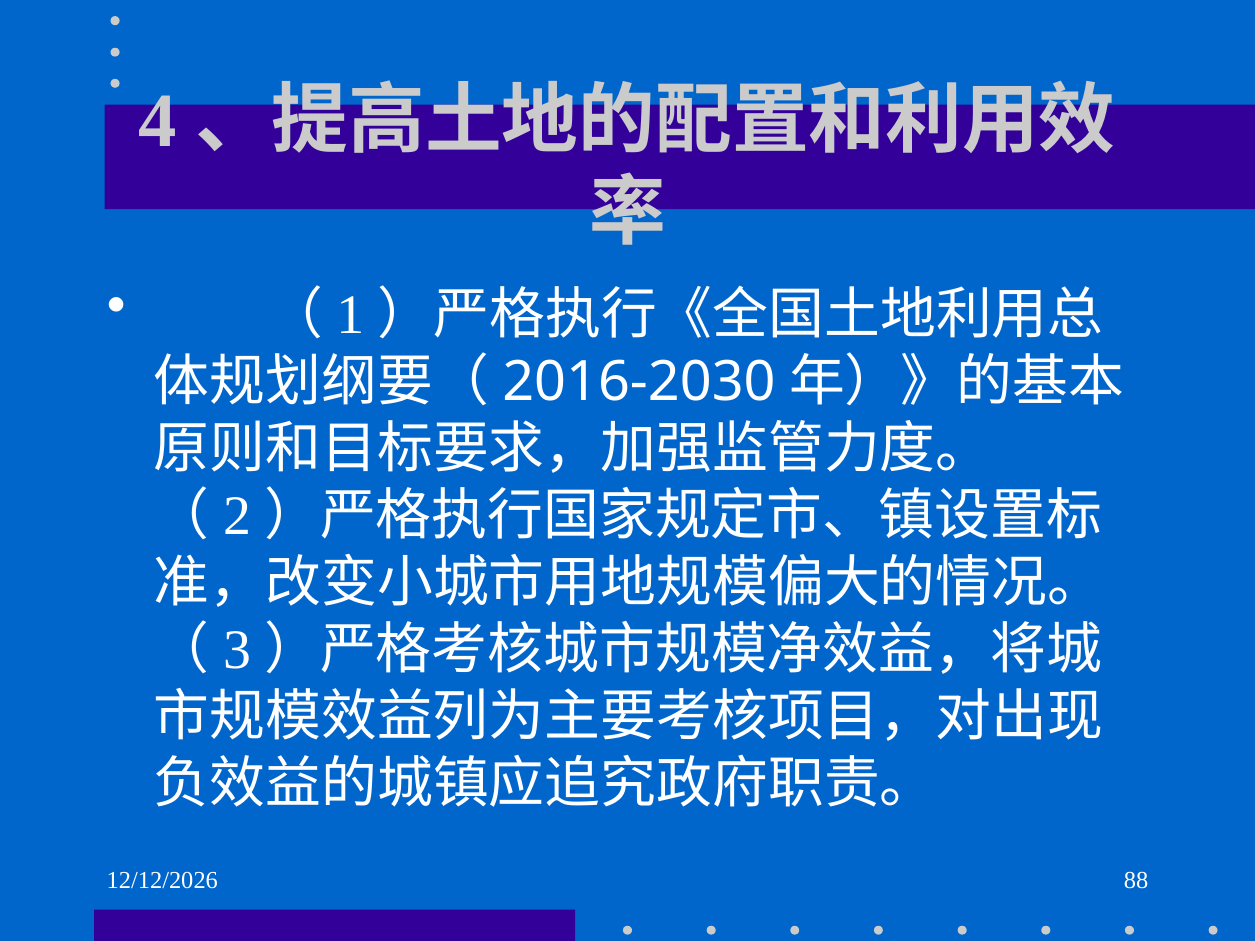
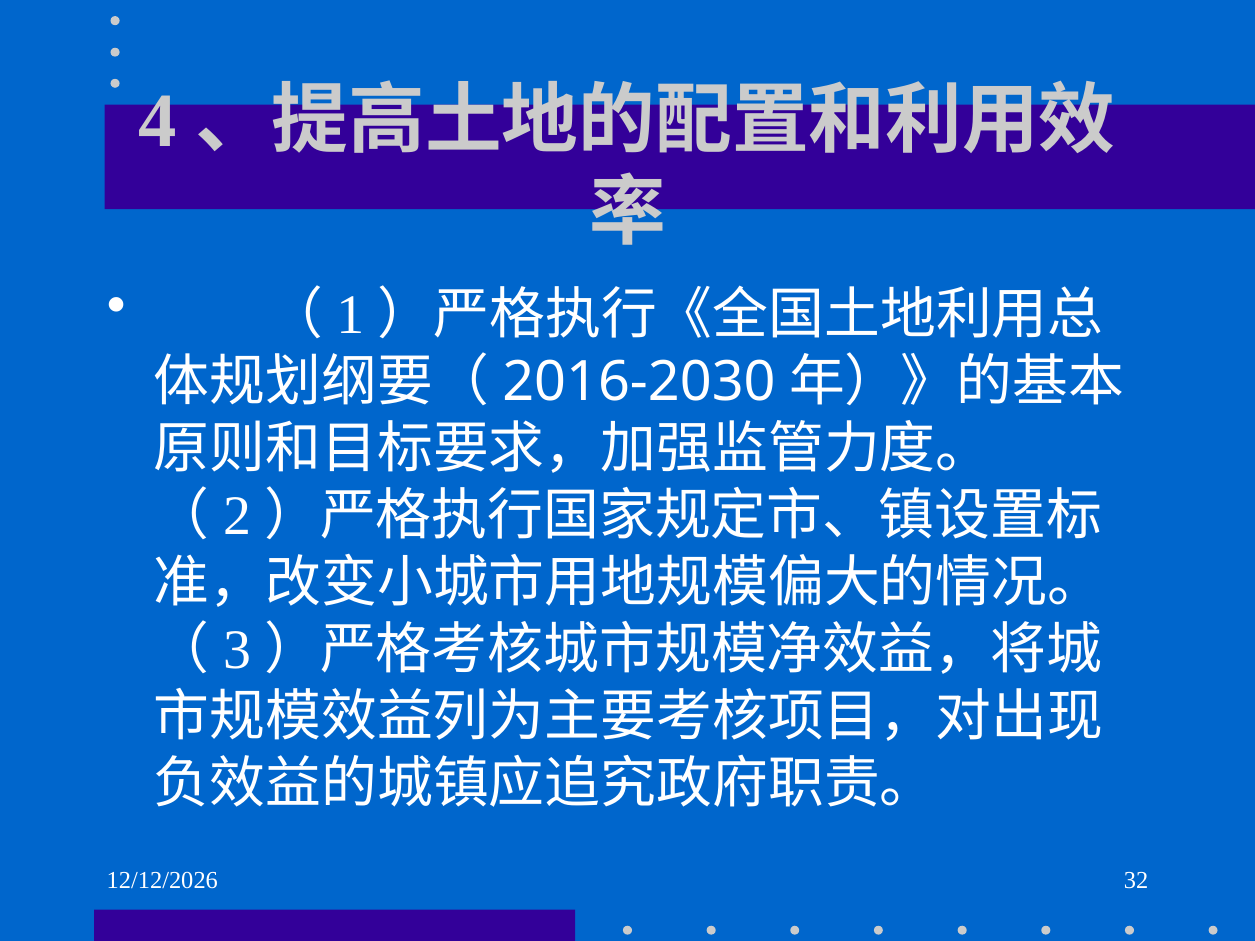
88: 88 -> 32
